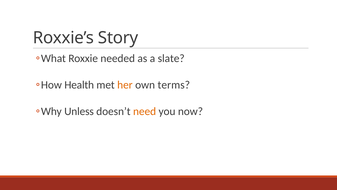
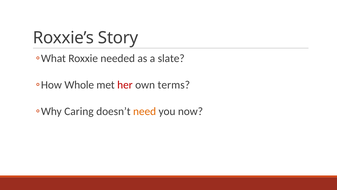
Health: Health -> Whole
her colour: orange -> red
Unless: Unless -> Caring
